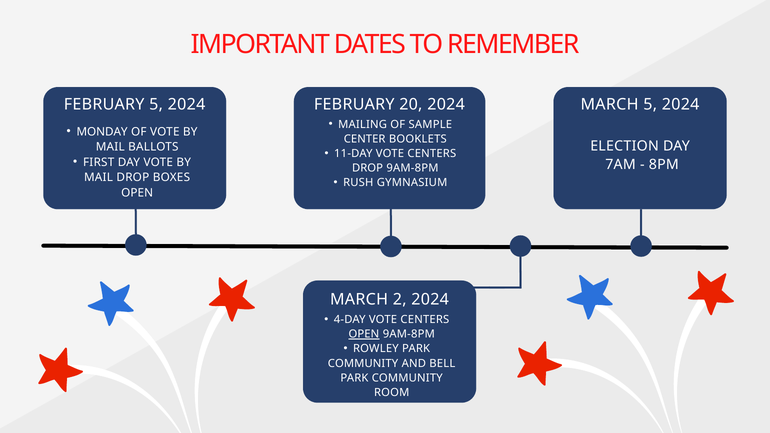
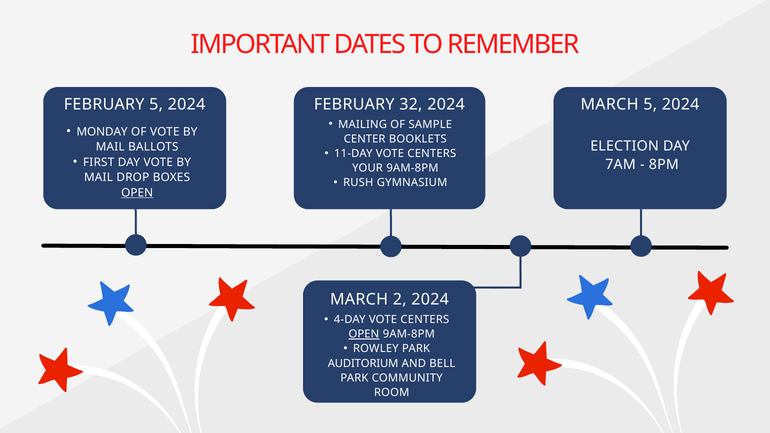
20: 20 -> 32
DROP at (368, 168): DROP -> YOUR
OPEN at (137, 193) underline: none -> present
COMMUNITY at (363, 363): COMMUNITY -> AUDITORIUM
